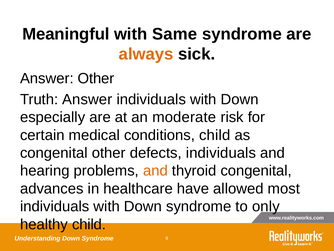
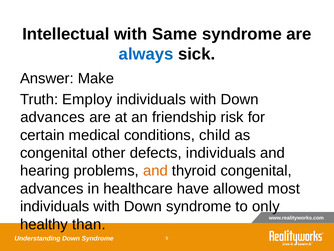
Meaningful: Meaningful -> Intellectual
always colour: orange -> blue
Answer Other: Other -> Make
Truth Answer: Answer -> Employ
especially at (53, 117): especially -> advances
moderate: moderate -> friendship
healthy child: child -> than
